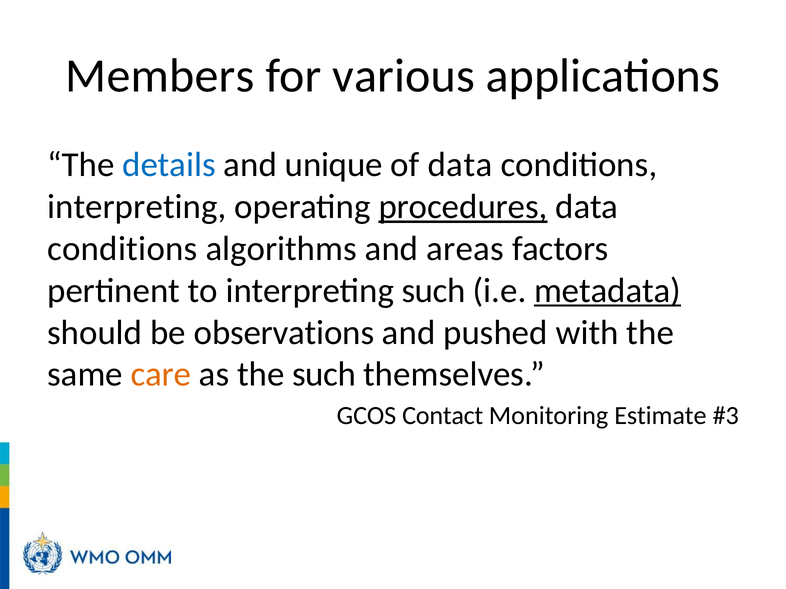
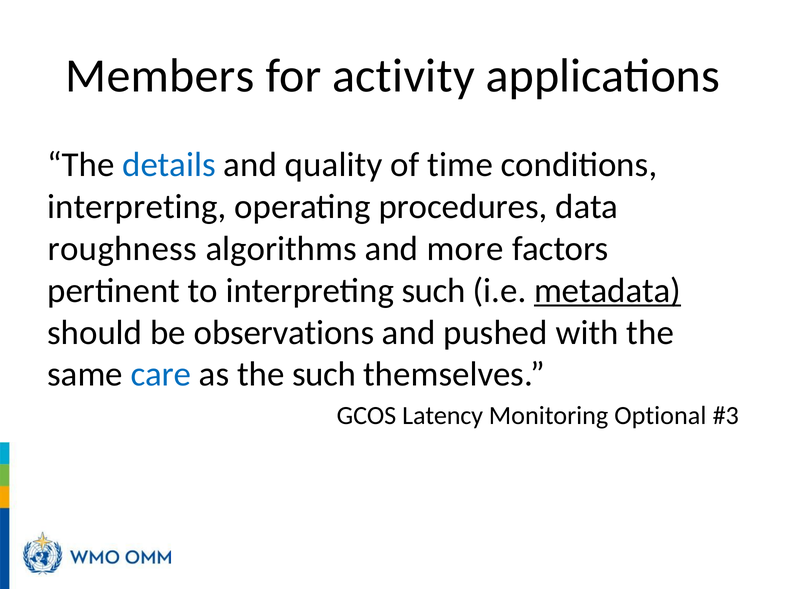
various: various -> activity
unique: unique -> quality
of data: data -> time
procedures underline: present -> none
conditions at (122, 249): conditions -> roughness
areas: areas -> more
care colour: orange -> blue
Contact: Contact -> Latency
Estimate: Estimate -> Optional
